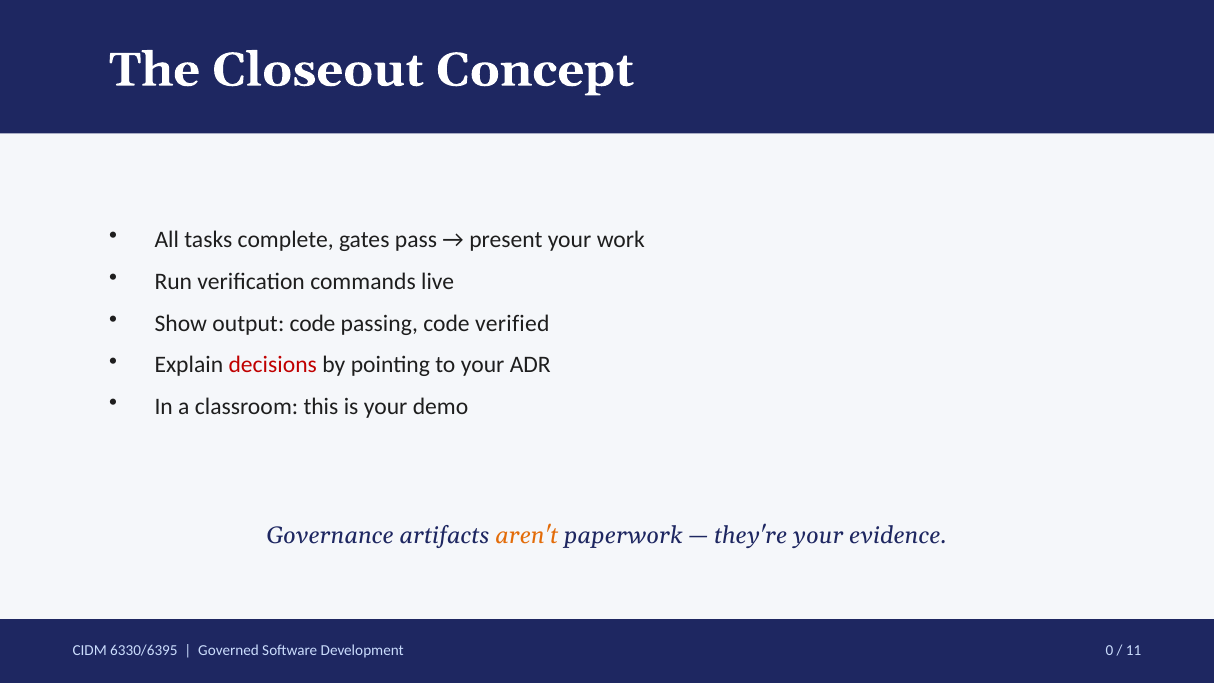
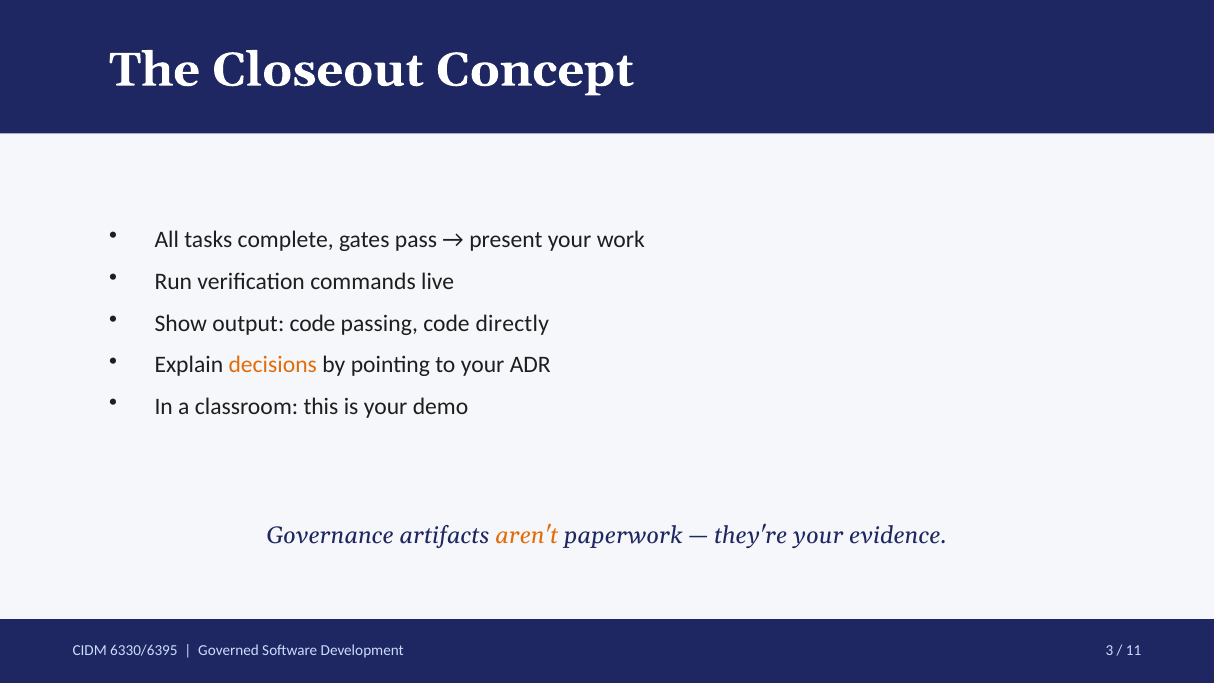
verified: verified -> directly
decisions colour: red -> orange
0: 0 -> 3
